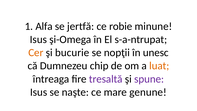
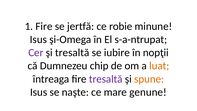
1 Alfa: Alfa -> Fire
Cer colour: orange -> purple
şi bucurie: bucurie -> tresaltă
nopţii: nopţii -> iubire
unesc: unesc -> nopţii
spune colour: purple -> orange
